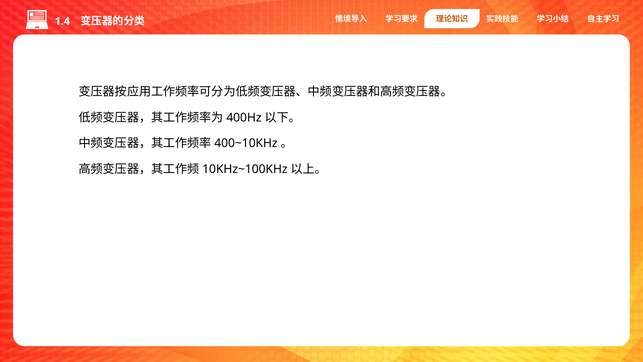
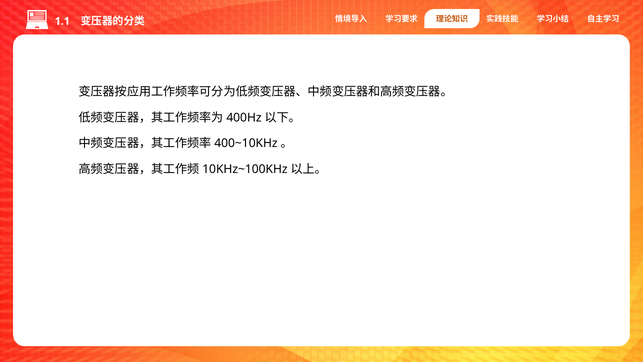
1.4: 1.4 -> 1.1
